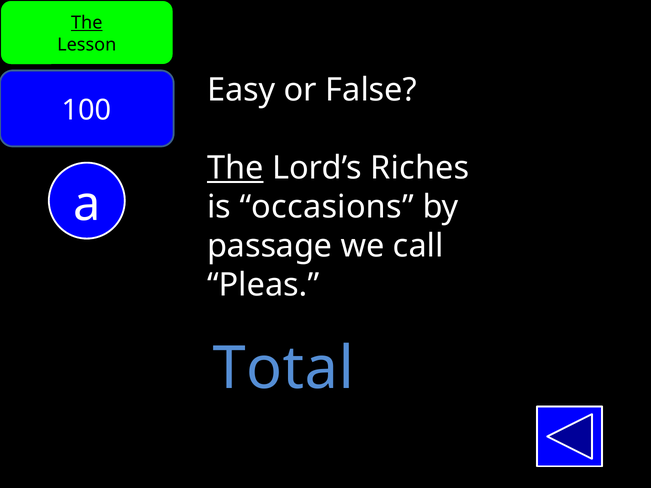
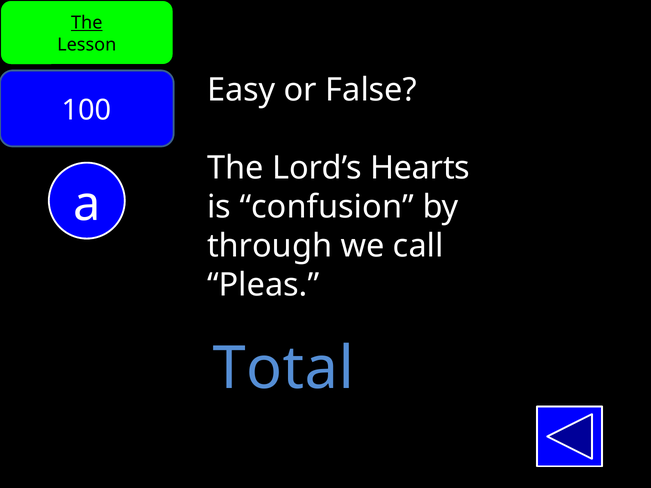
The at (235, 168) underline: present -> none
Riches: Riches -> Hearts
occasions: occasions -> confusion
passage: passage -> through
